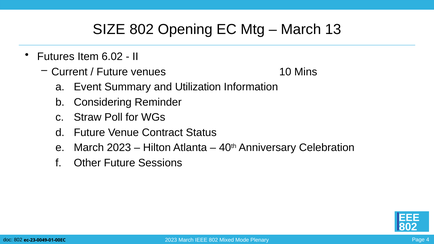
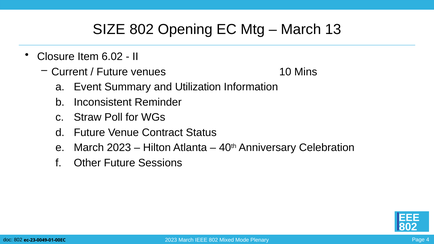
Futures: Futures -> Closure
Considering: Considering -> Inconsistent
